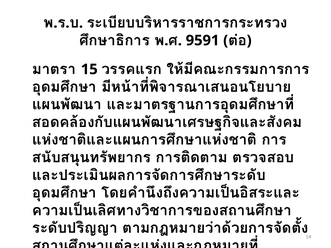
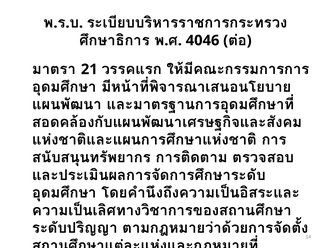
9591: 9591 -> 4046
15: 15 -> 21
